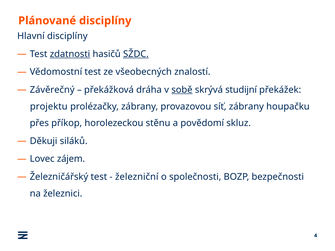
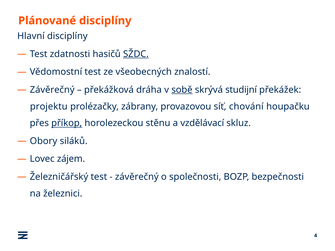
zdatnosti underline: present -> none
síť zábrany: zábrany -> chování
příkop underline: none -> present
povědomí: povědomí -> vzdělávací
Děkuji: Děkuji -> Obory
železniční at (137, 177): železniční -> závěrečný
